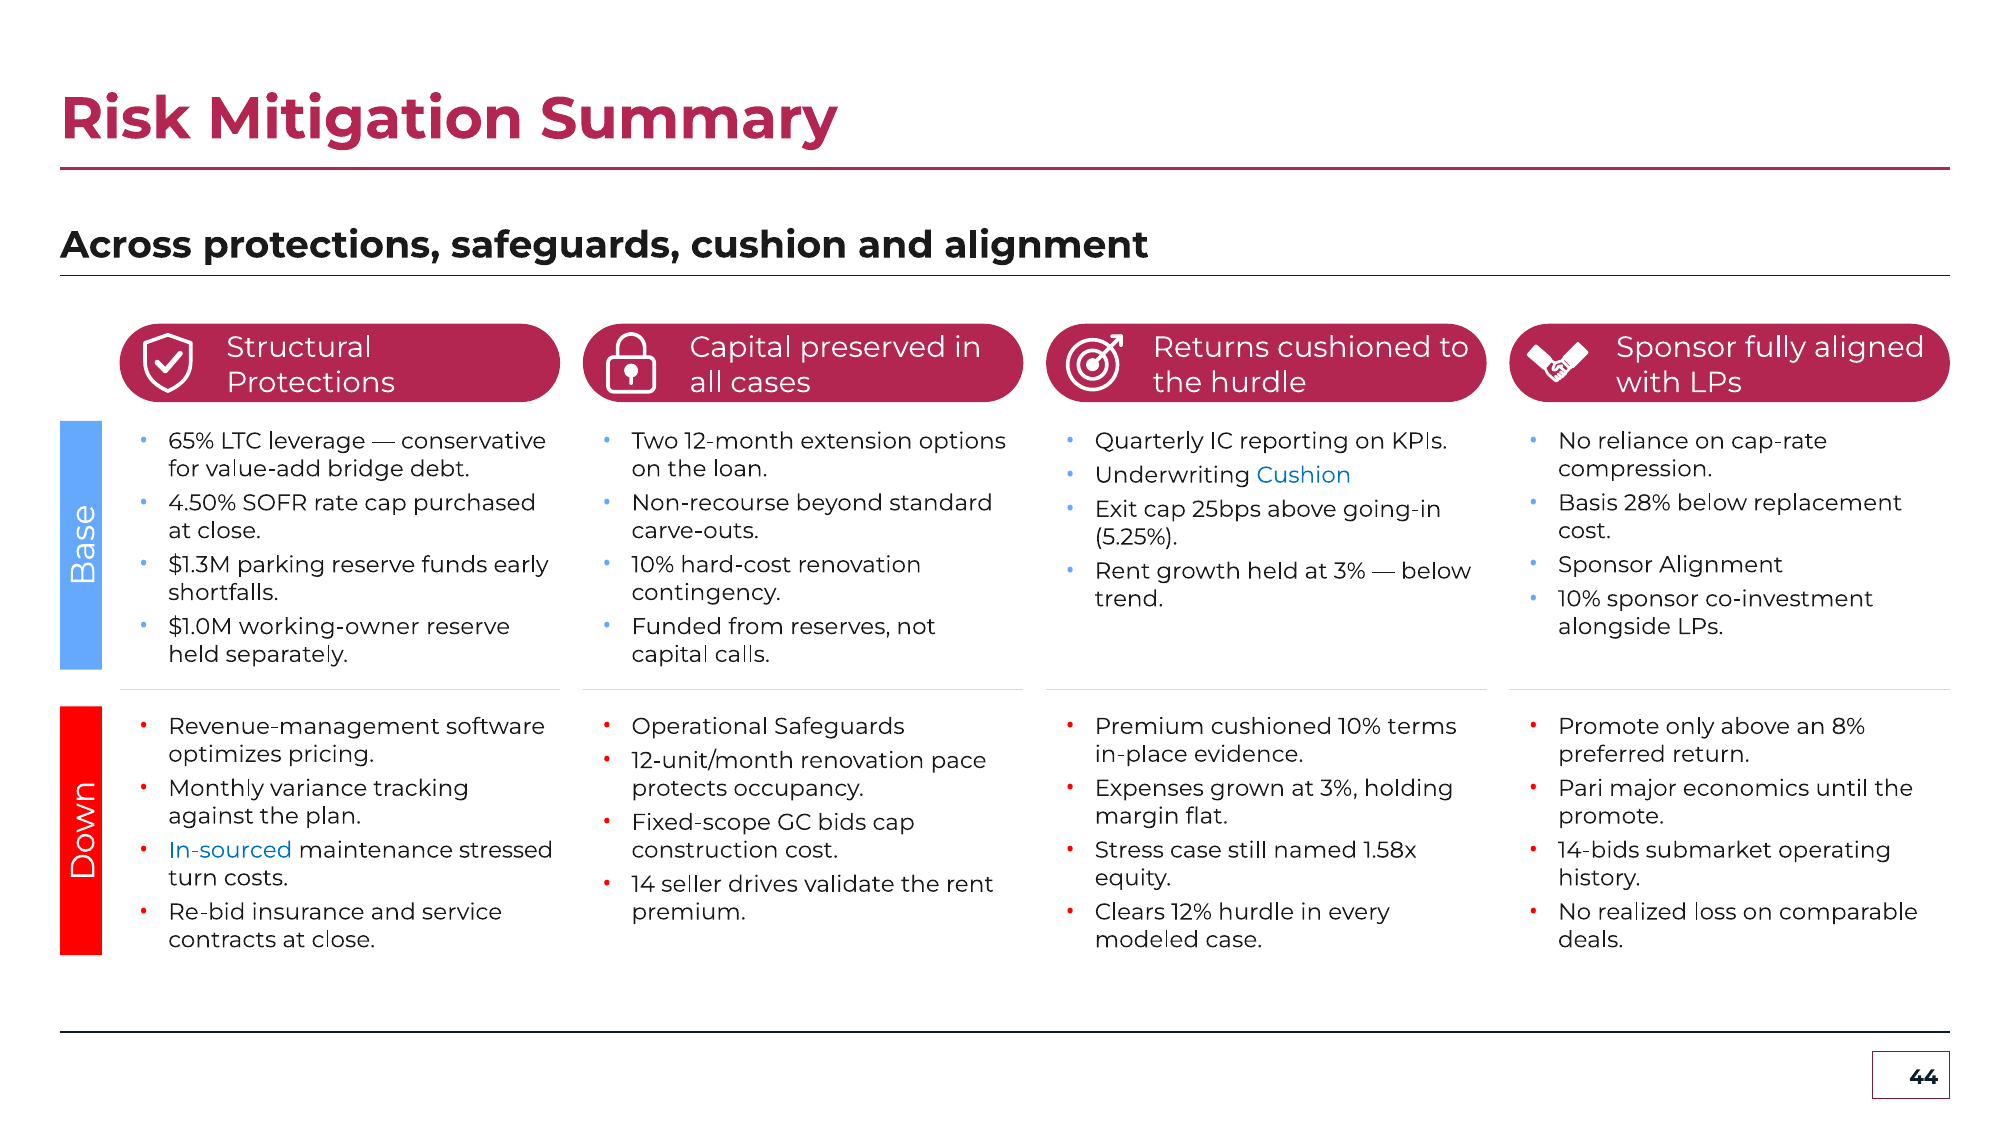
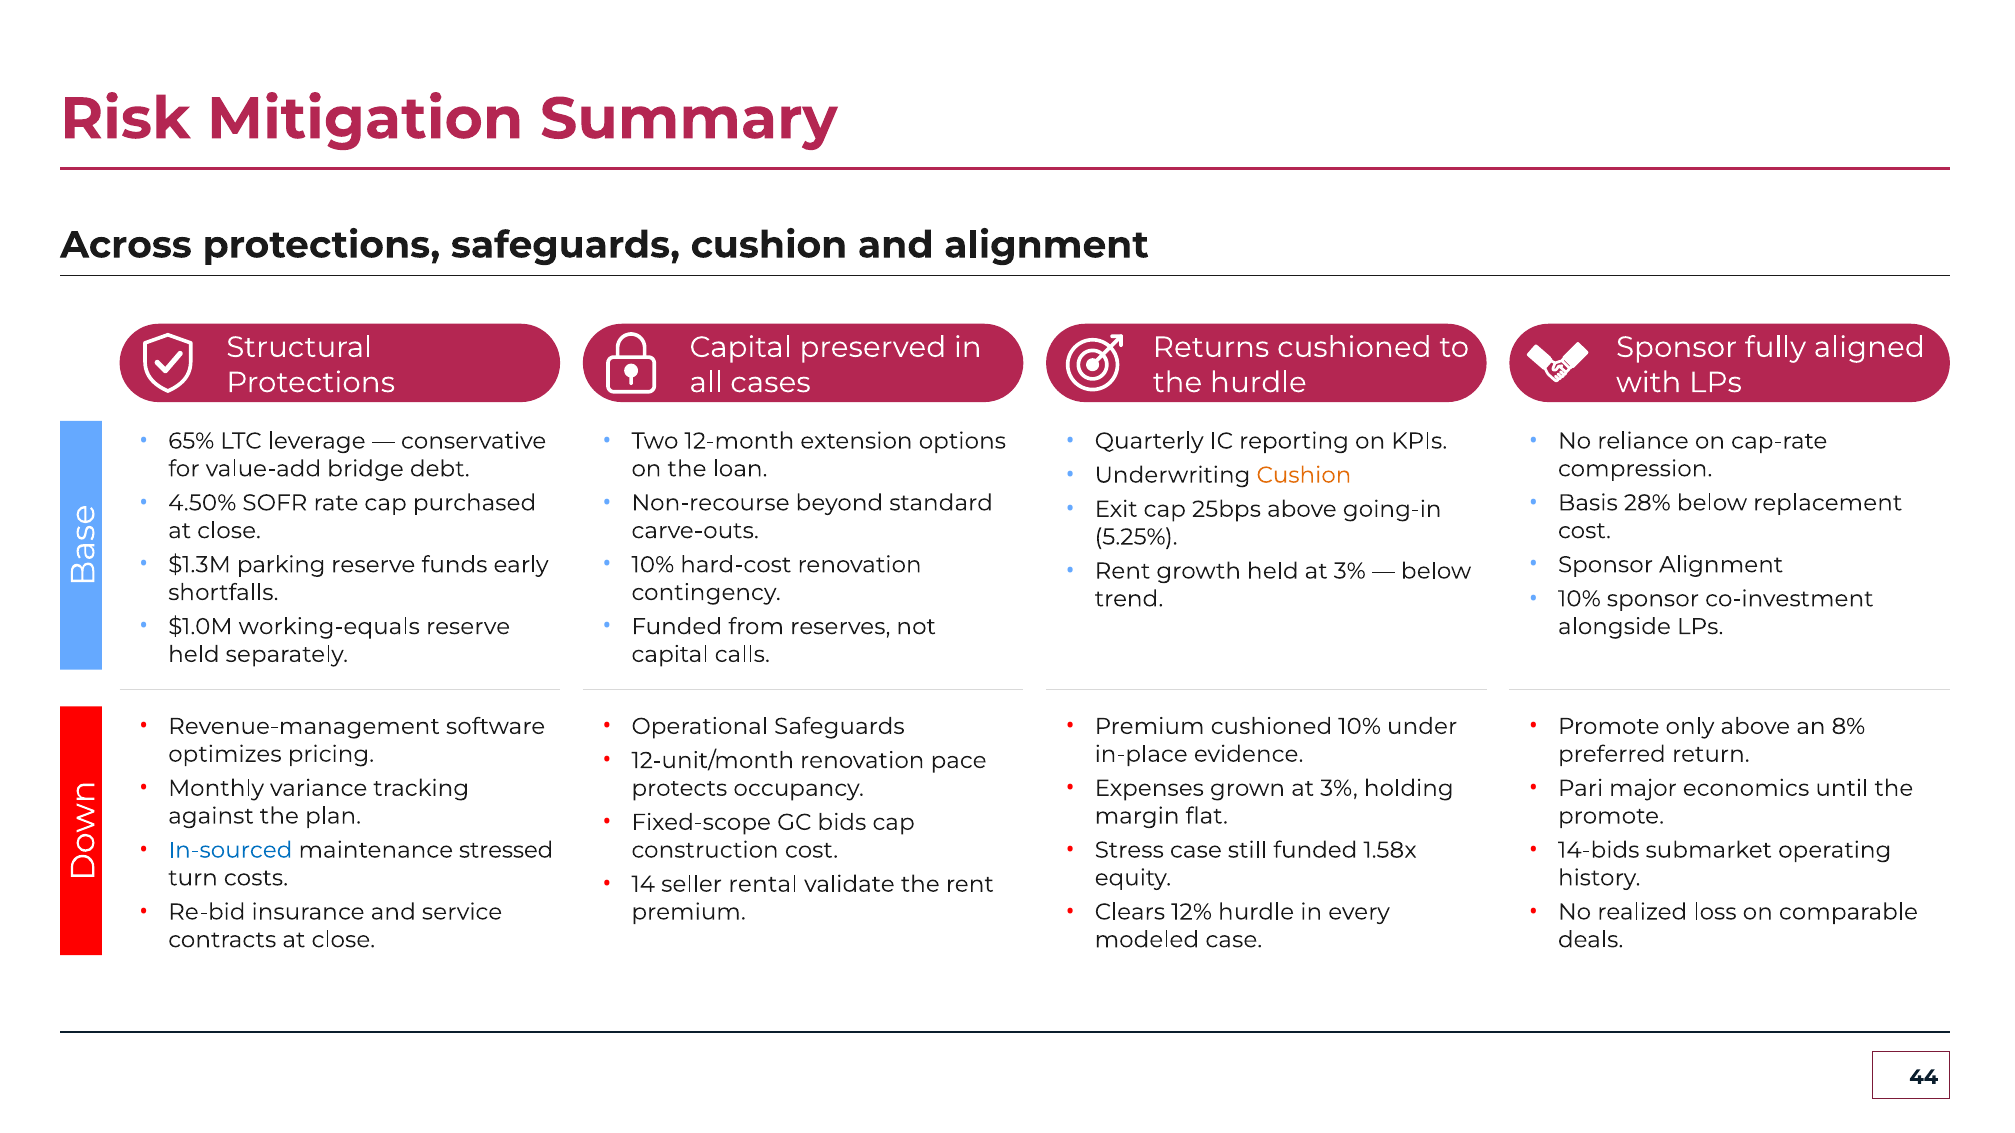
Cushion at (1304, 475) colour: blue -> orange
working-owner: working-owner -> working-equals
terms: terms -> under
still named: named -> funded
drives: drives -> rental
